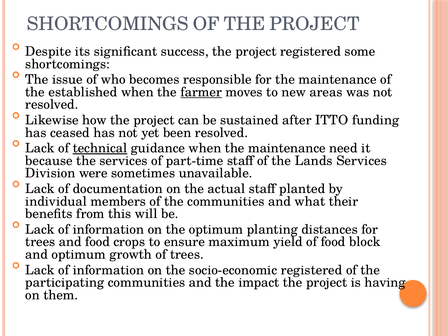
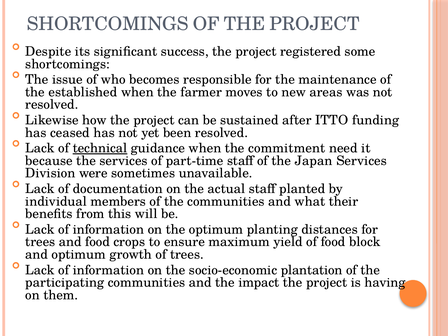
farmer underline: present -> none
when the maintenance: maintenance -> commitment
Lands: Lands -> Japan
socio-economic registered: registered -> plantation
